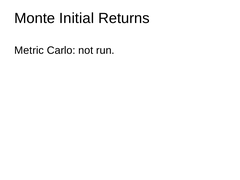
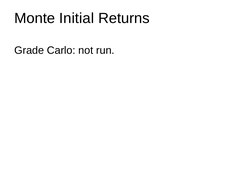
Metric: Metric -> Grade
